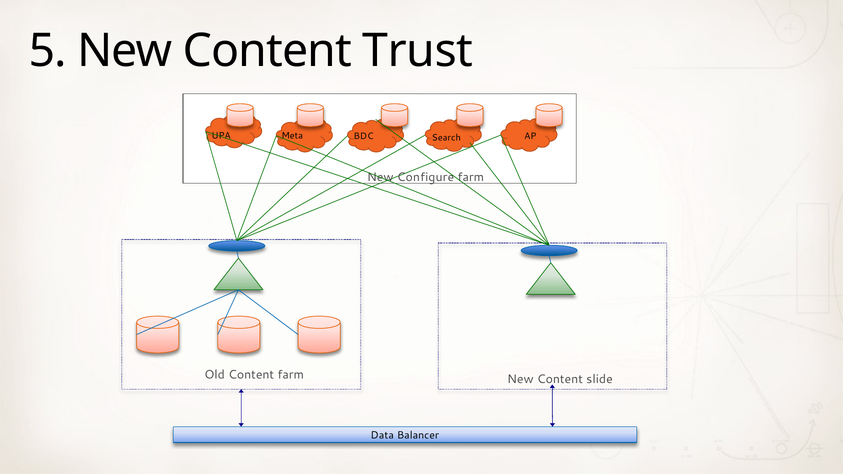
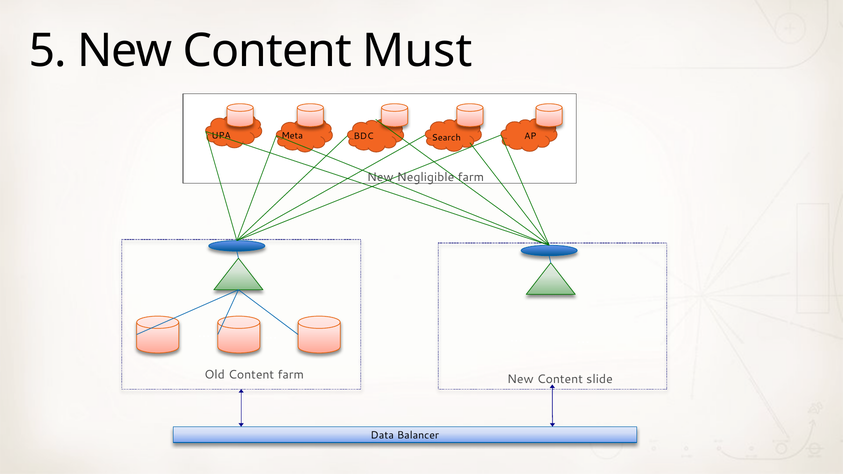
Trust: Trust -> Must
Configure: Configure -> Negligible
